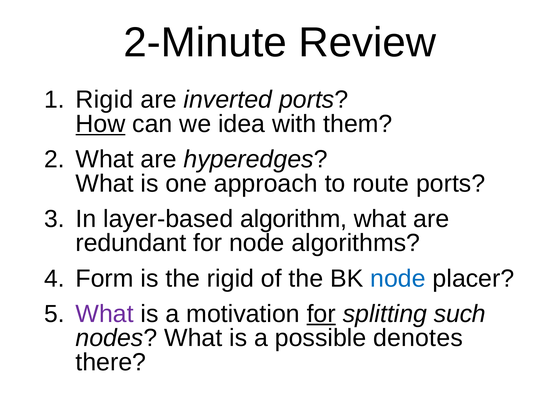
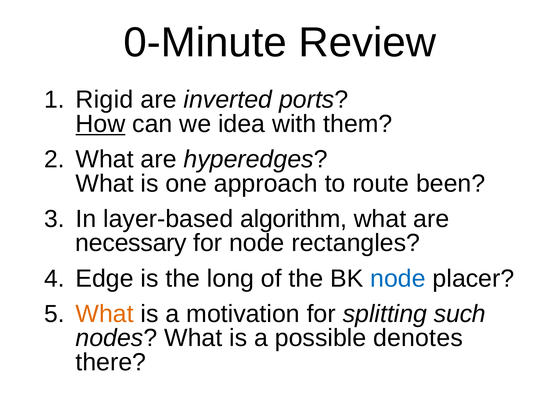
2-Minute: 2-Minute -> 0-Minute
route ports: ports -> been
redundant: redundant -> necessary
algorithms: algorithms -> rectangles
Form: Form -> Edge
the rigid: rigid -> long
What at (105, 314) colour: purple -> orange
for at (321, 314) underline: present -> none
